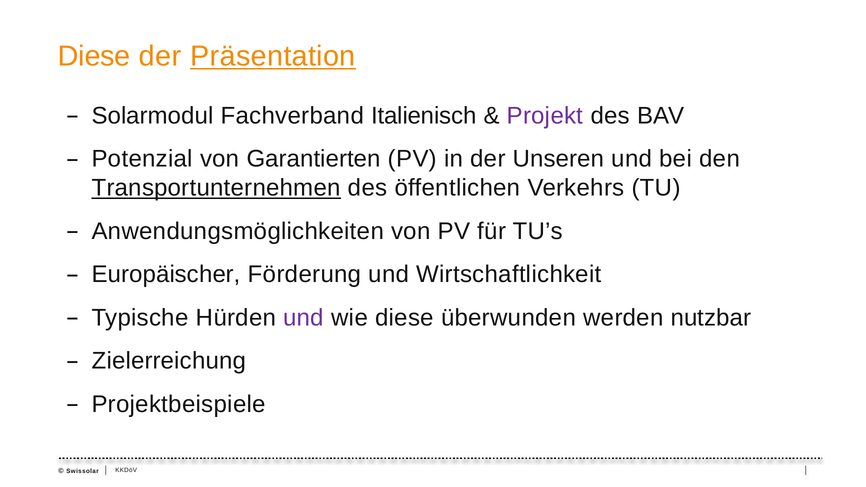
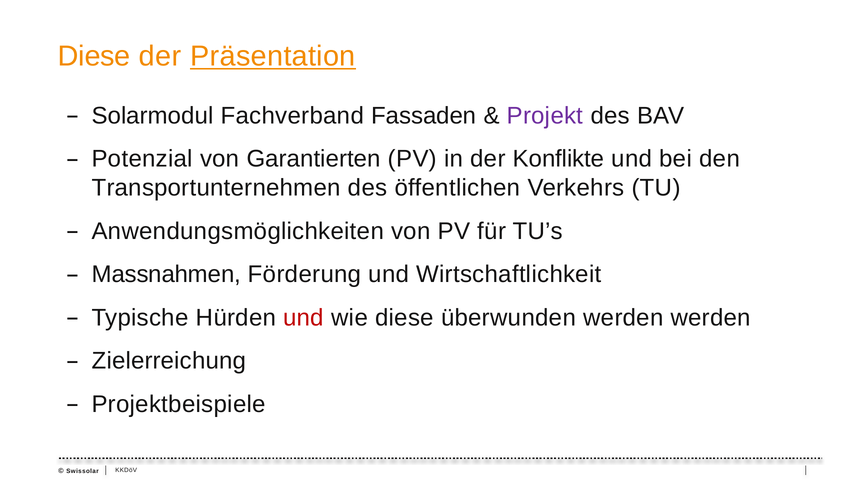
Italienisch: Italienisch -> Fassaden
Unseren: Unseren -> Konflikte
Transportunternehmen underline: present -> none
Europäischer: Europäischer -> Massnahmen
und at (304, 318) colour: purple -> red
werden nutzbar: nutzbar -> werden
